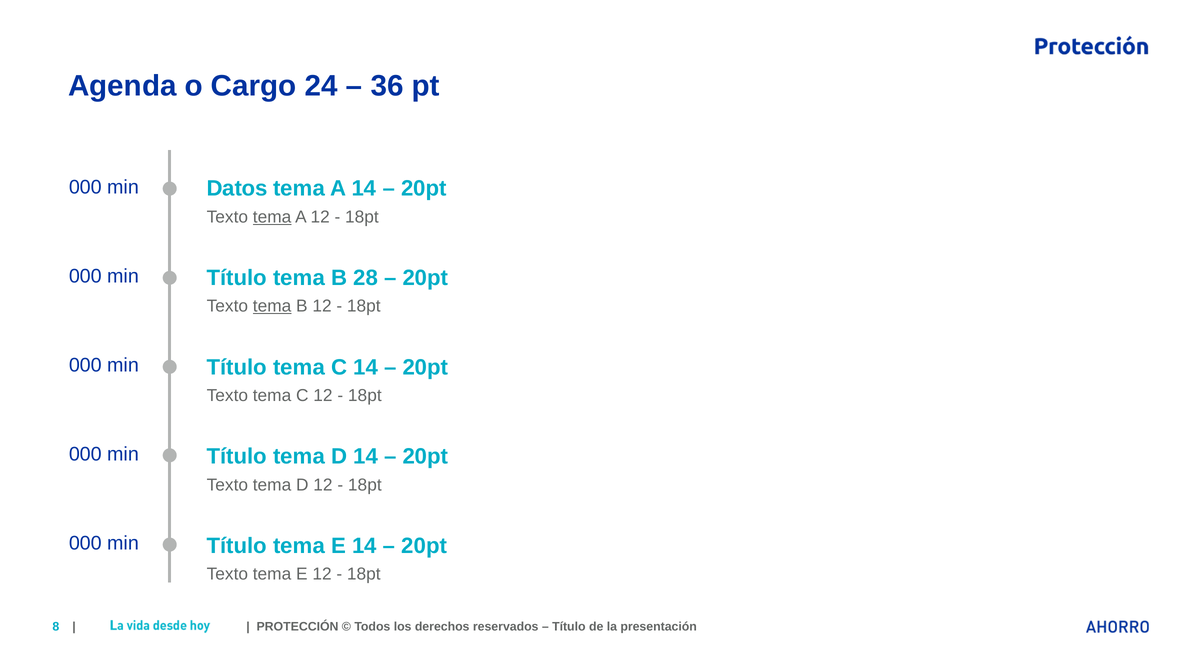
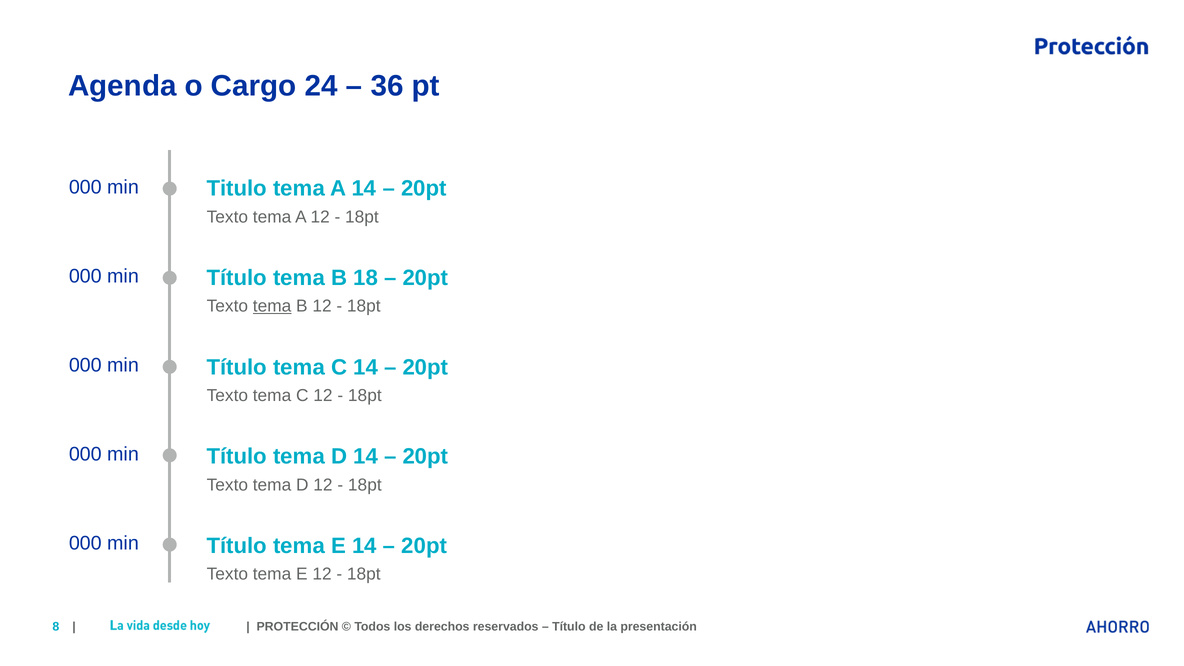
Datos: Datos -> Titulo
tema at (272, 217) underline: present -> none
28: 28 -> 18
